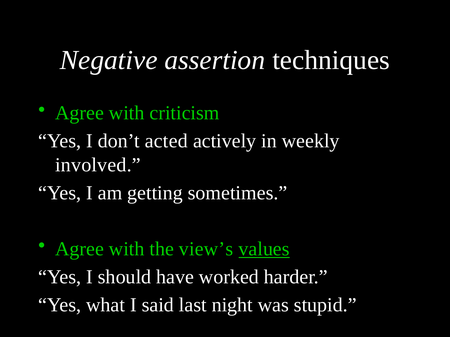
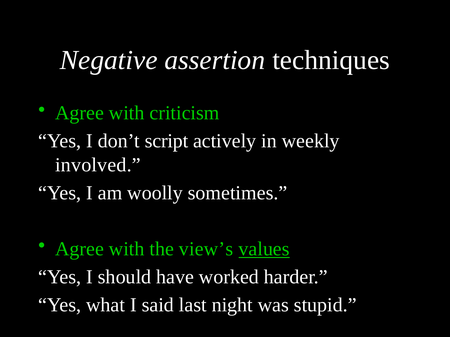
acted: acted -> script
getting: getting -> woolly
